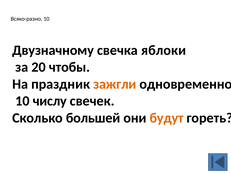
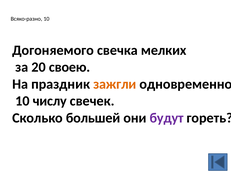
Двузначному: Двузначному -> Догоняемого
яблоки: яблоки -> мелких
чтобы: чтобы -> своею
будут colour: orange -> purple
